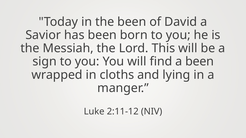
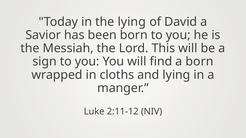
the been: been -> lying
a been: been -> born
